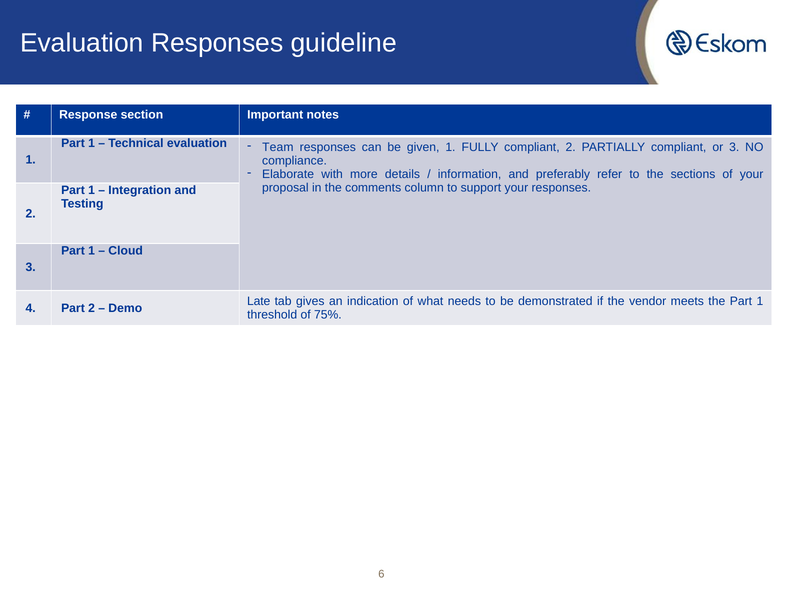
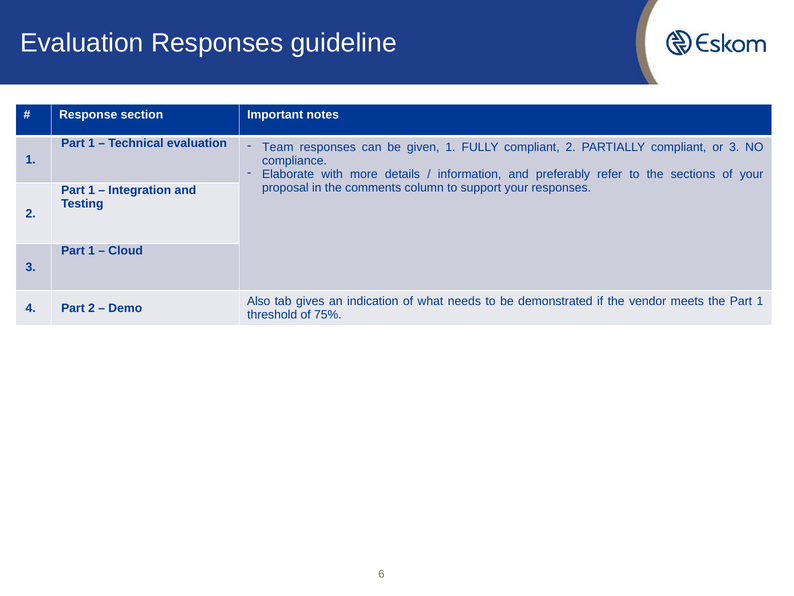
Late: Late -> Also
